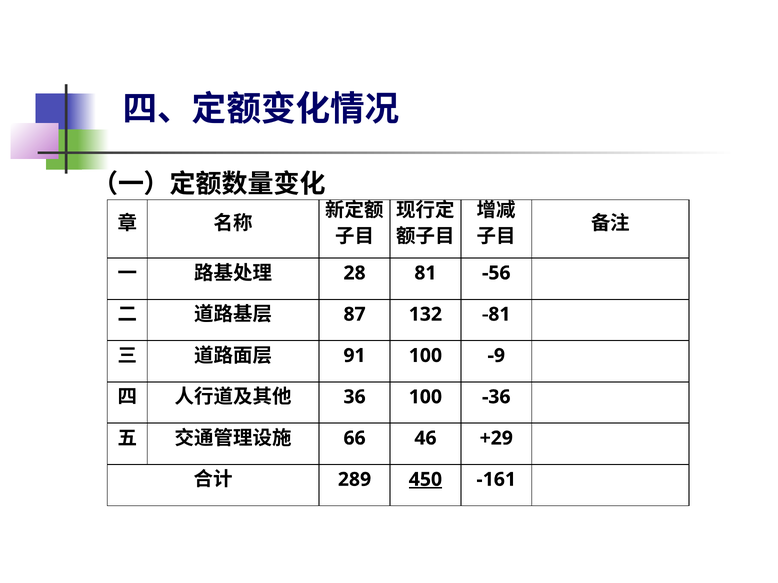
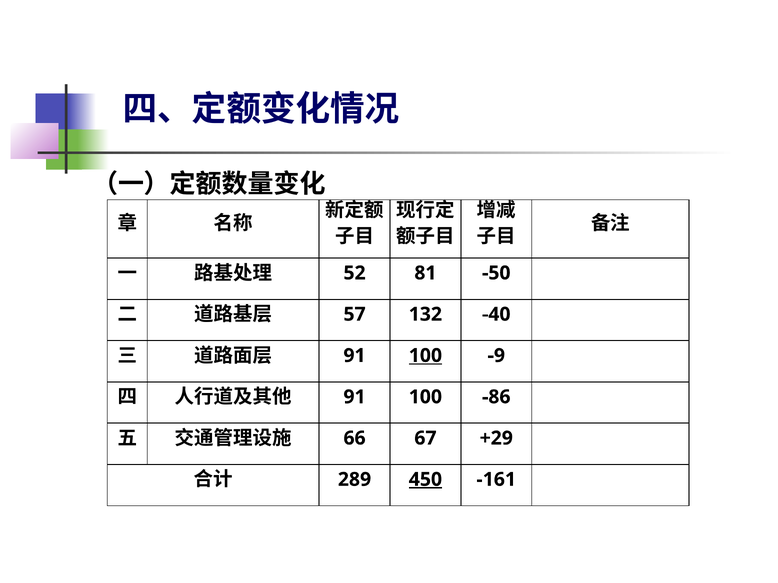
28: 28 -> 52
-56: -56 -> -50
87: 87 -> 57
-81: -81 -> -40
100 at (425, 356) underline: none -> present
36 at (355, 397): 36 -> 91
-36: -36 -> -86
46: 46 -> 67
